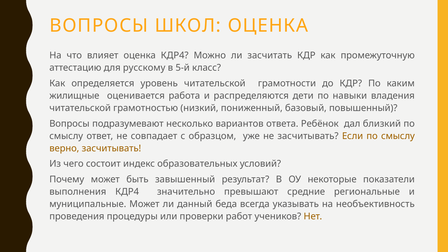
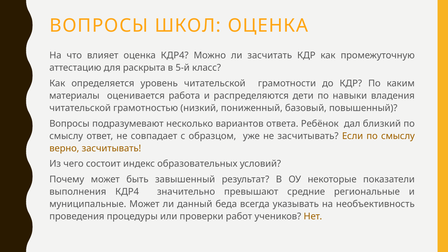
русскому: русскому -> раскрыта
жилищные: жилищные -> материалы
